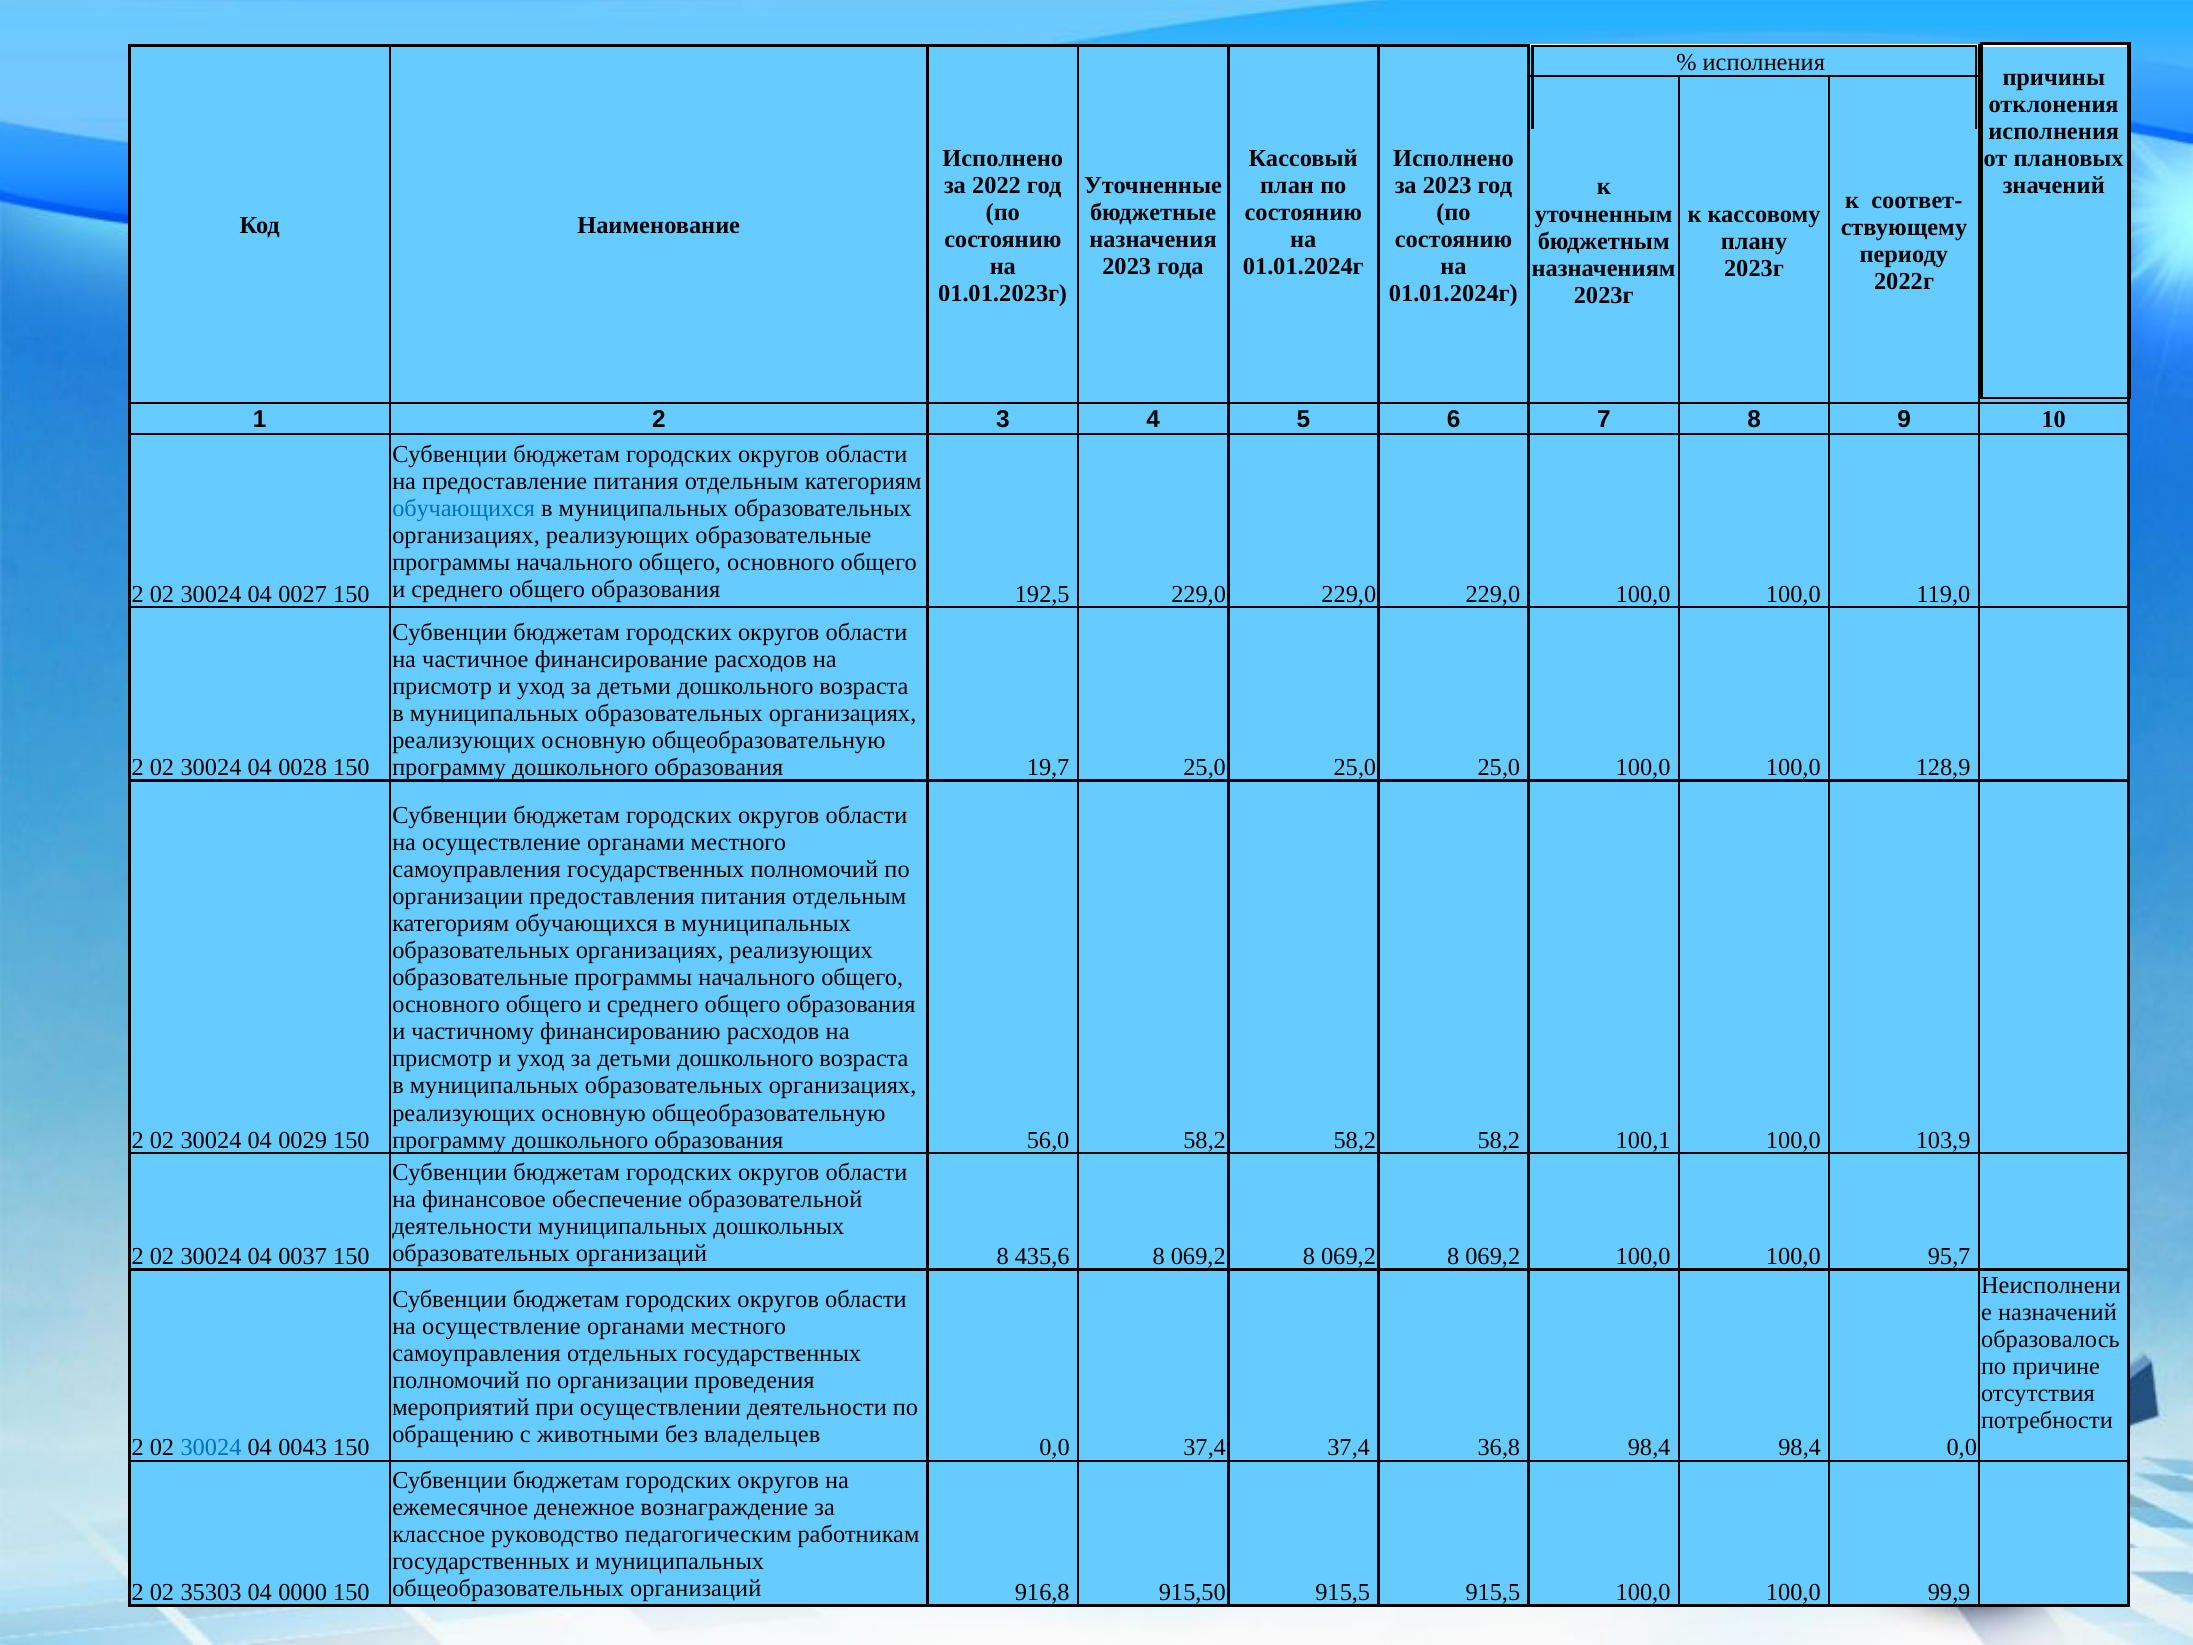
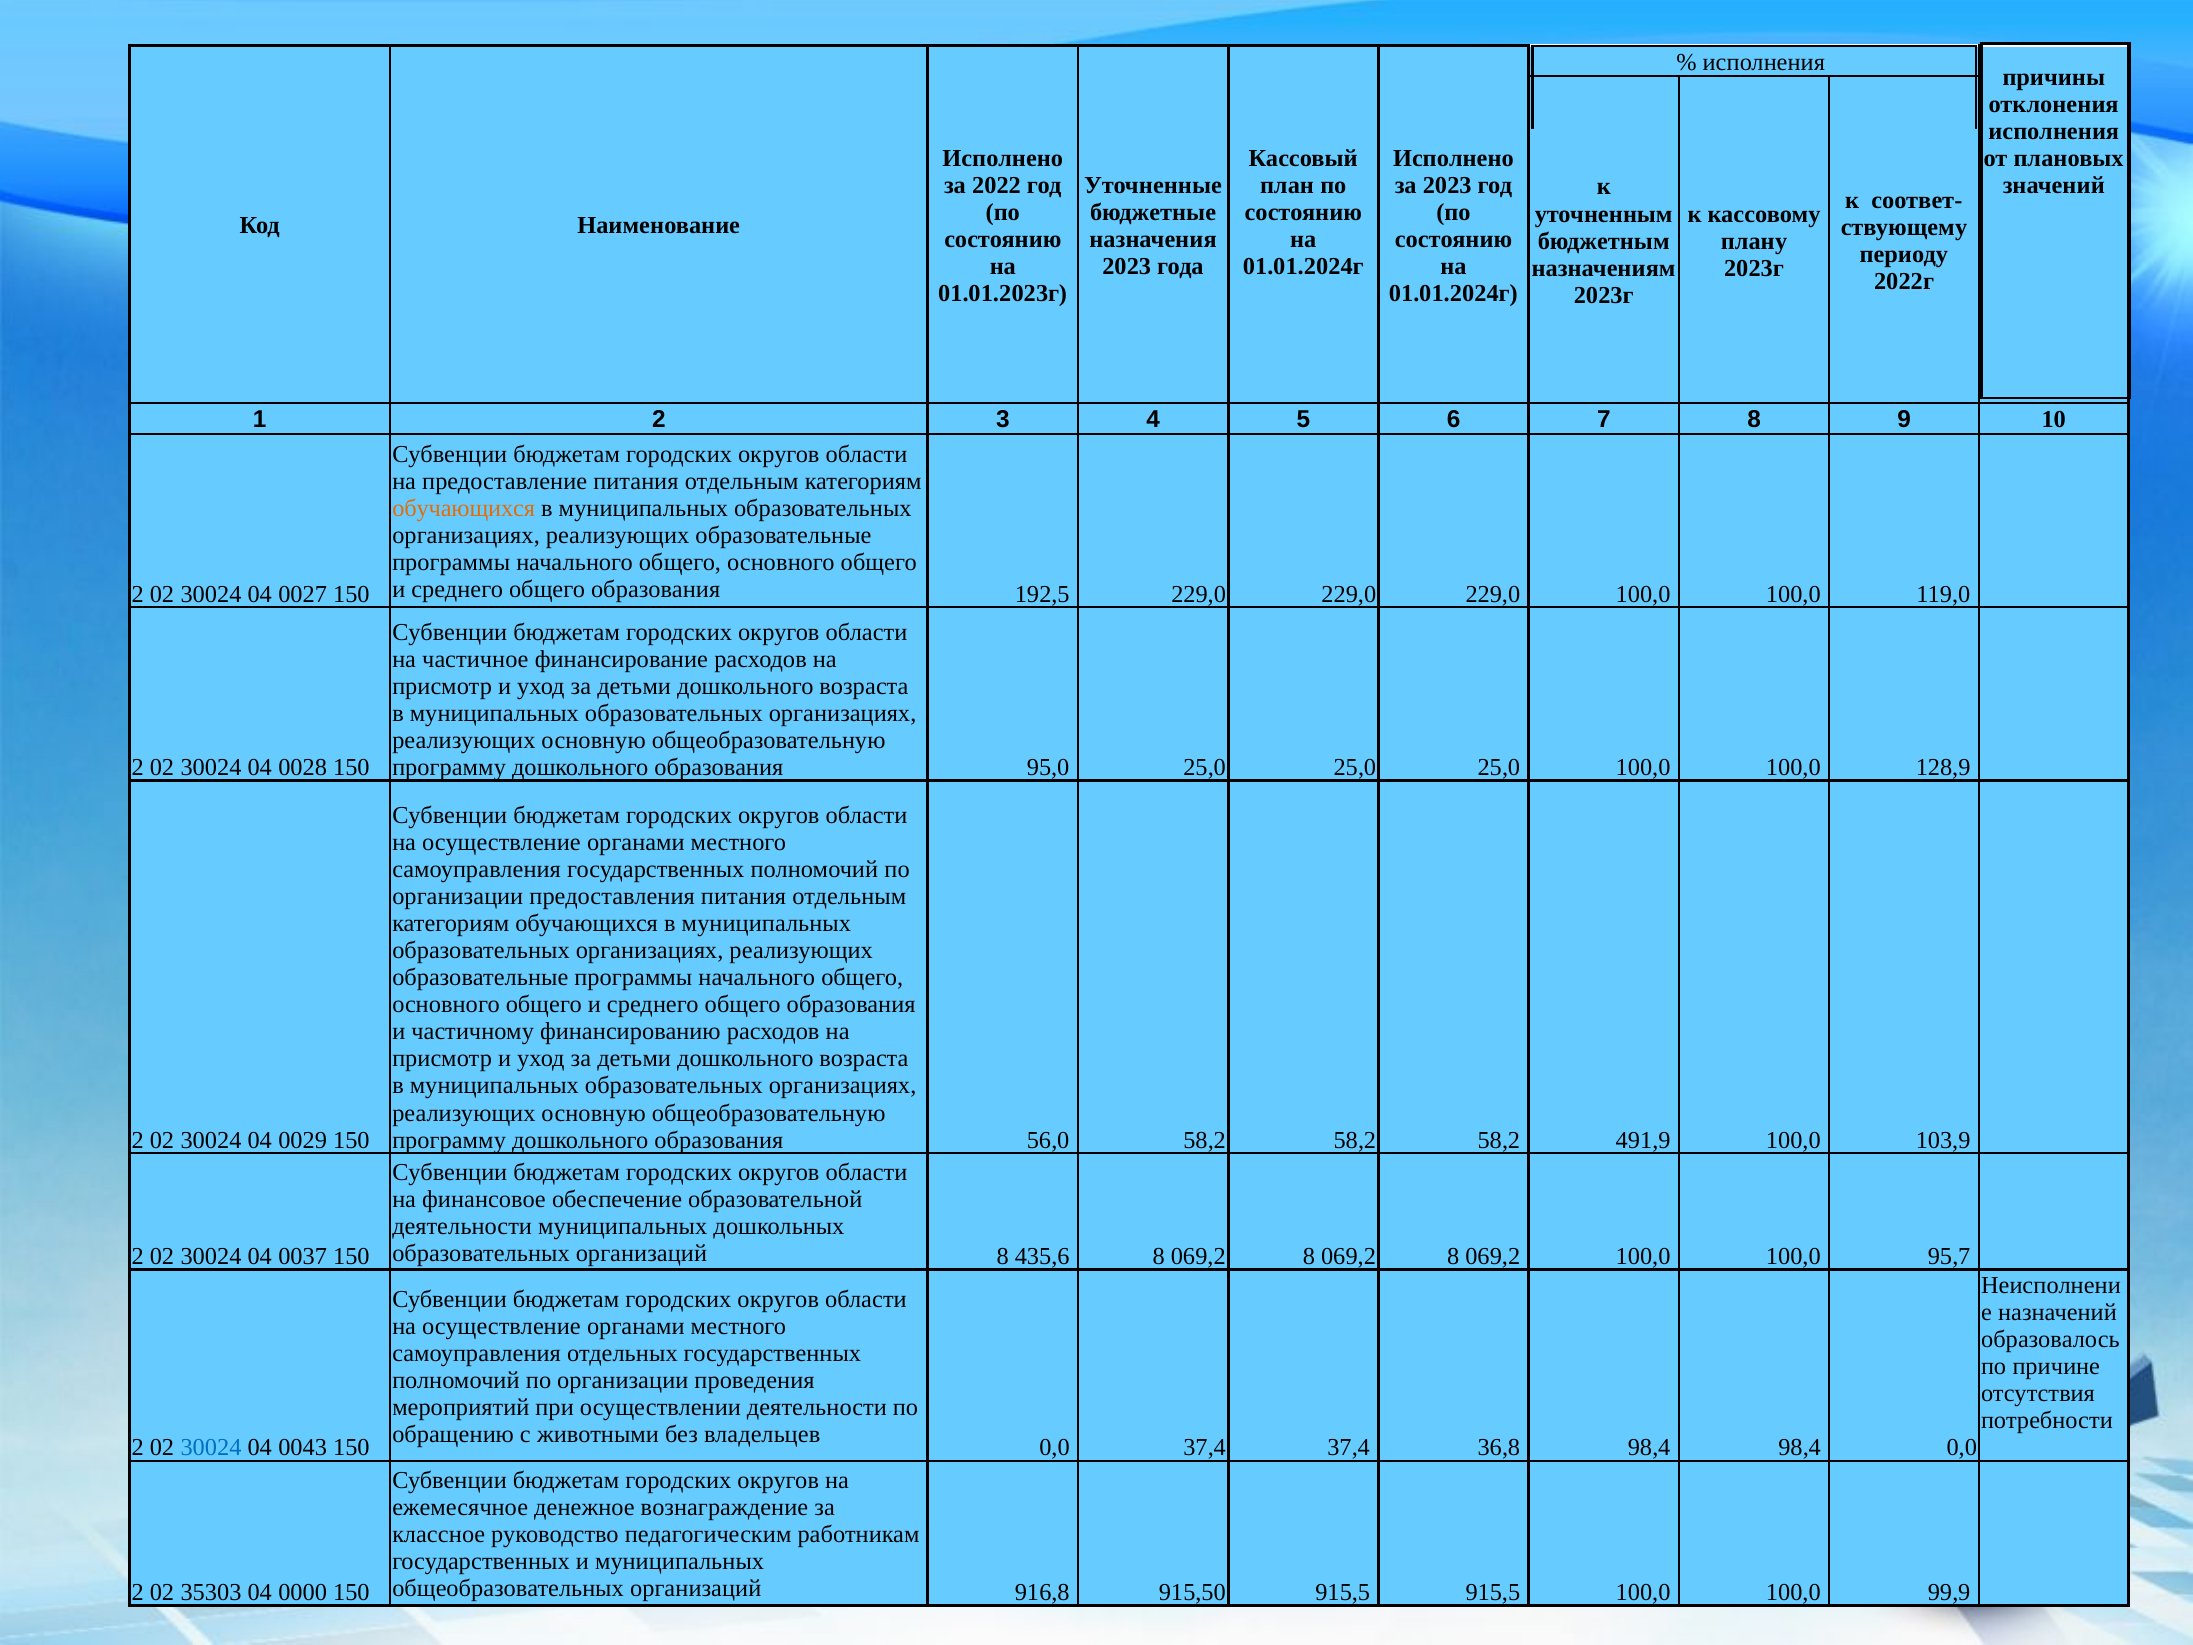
обучающихся at (464, 508) colour: blue -> orange
19,7: 19,7 -> 95,0
100,1: 100,1 -> 491,9
